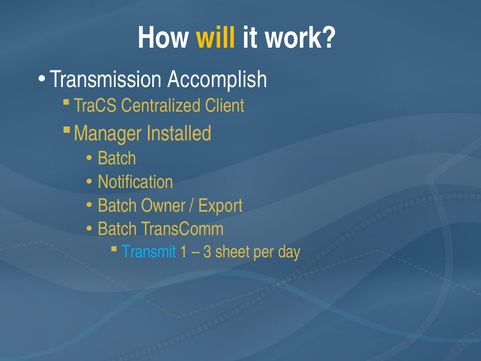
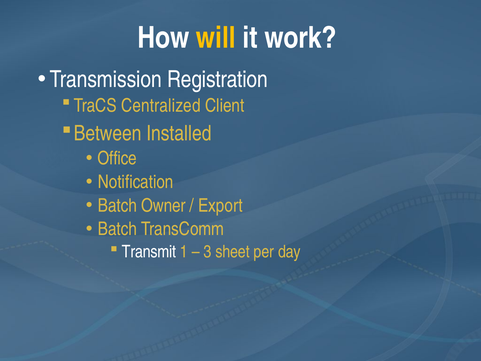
Accomplish: Accomplish -> Registration
Manager: Manager -> Between
Batch at (117, 158): Batch -> Office
Transmit colour: light blue -> white
